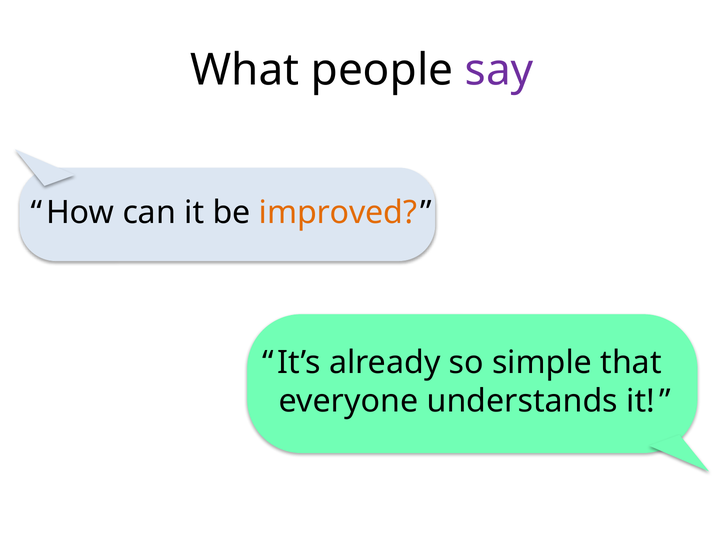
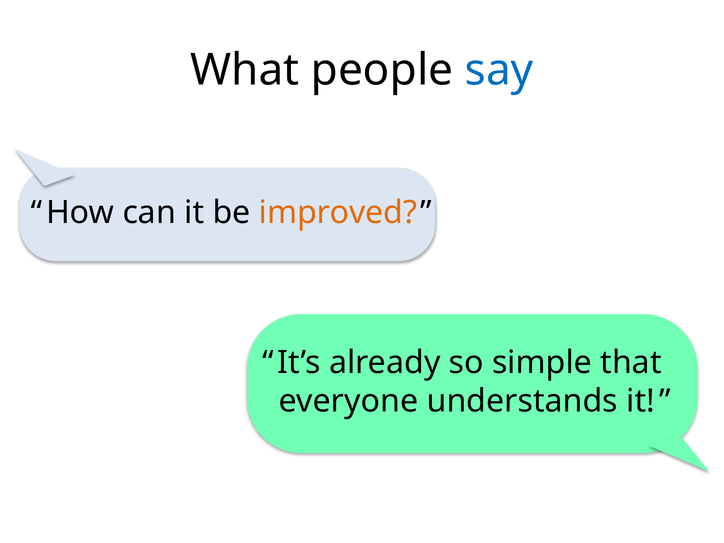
say colour: purple -> blue
